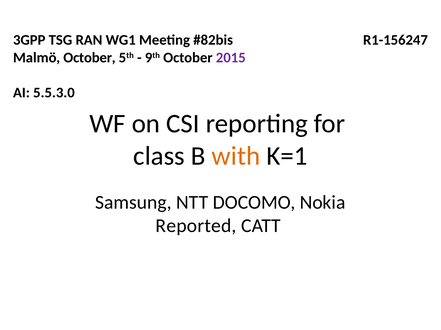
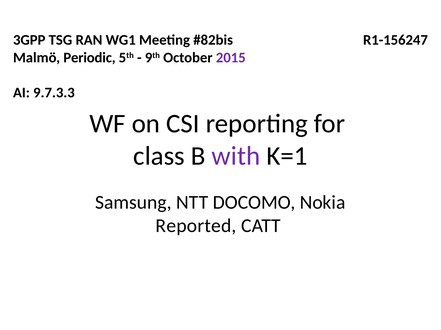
Malmö October: October -> Periodic
5.5.3.0: 5.5.3.0 -> 9.7.3.3
with colour: orange -> purple
